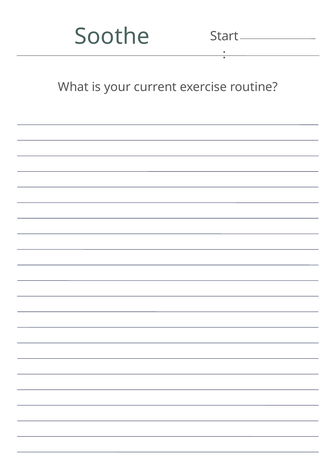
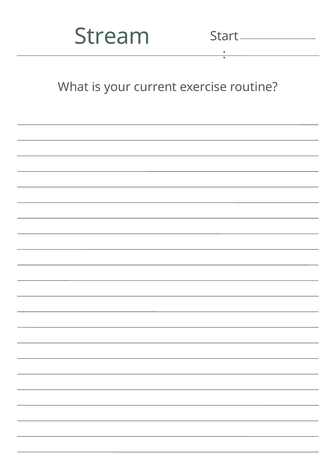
Soothe: Soothe -> Stream
